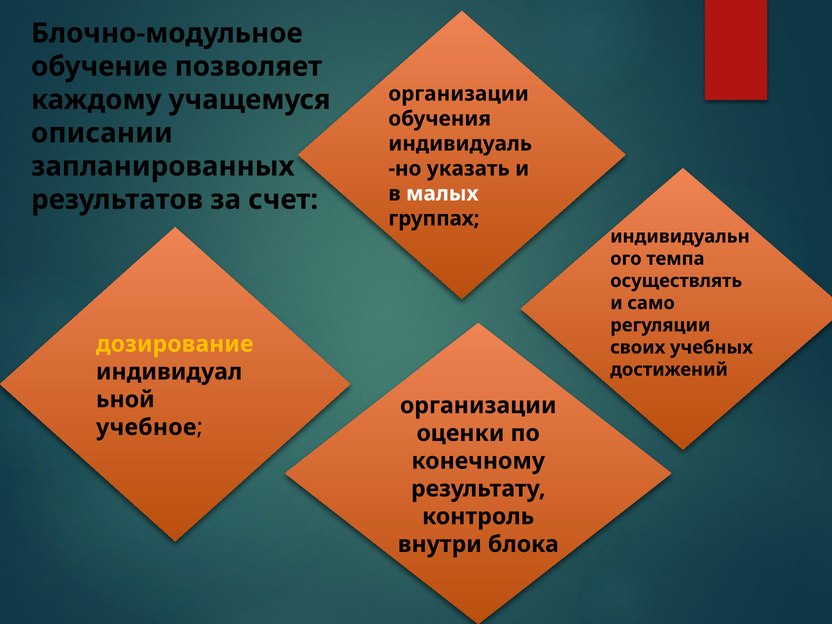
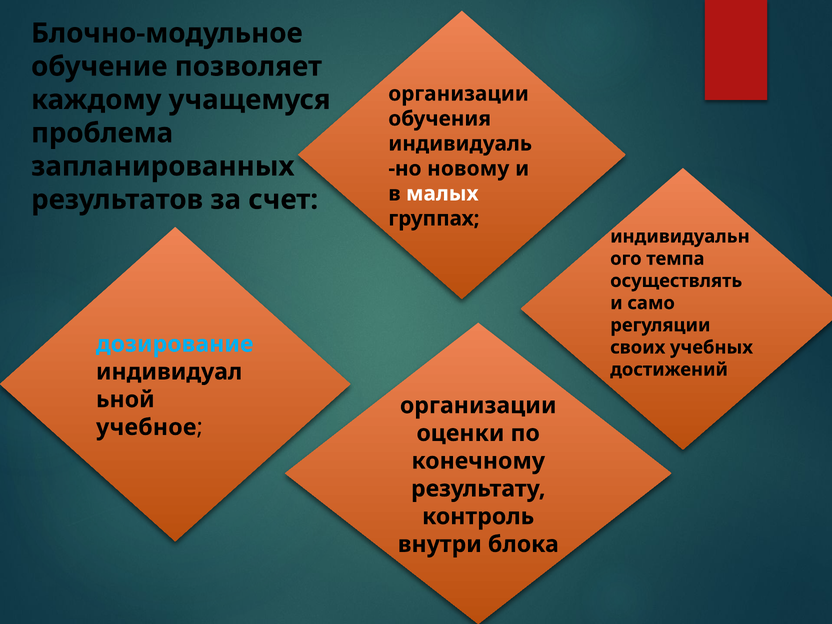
описании: описании -> проблема
указать: указать -> новому
дозирование colour: yellow -> light blue
